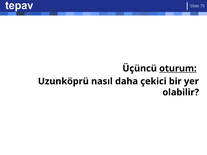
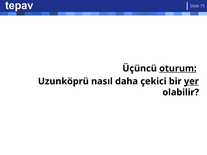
yer underline: none -> present
